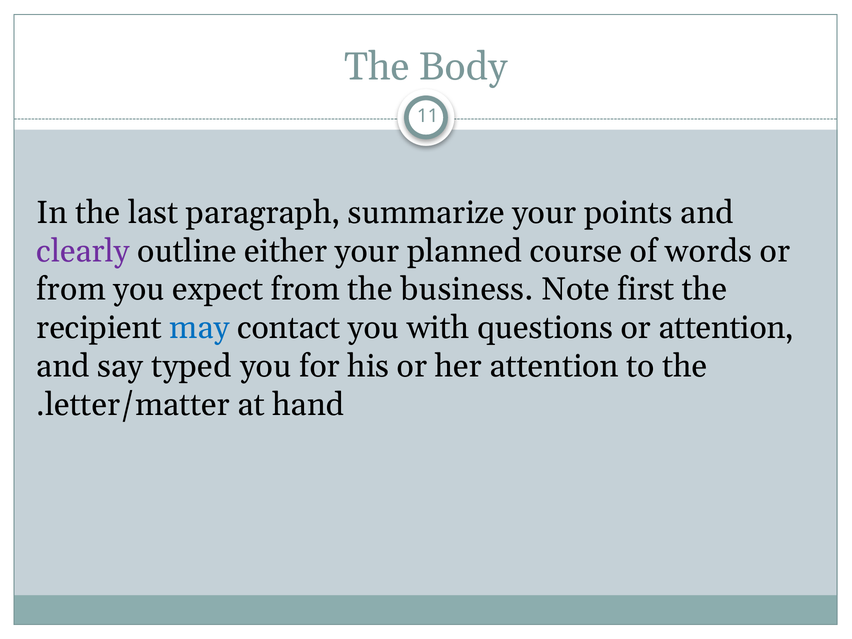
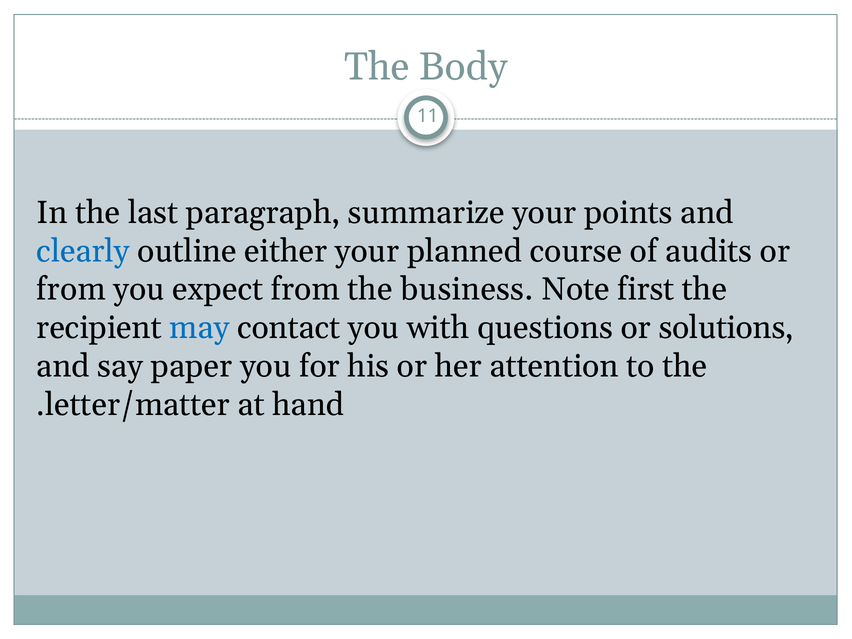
clearly colour: purple -> blue
words: words -> audits
or attention: attention -> solutions
typed: typed -> paper
